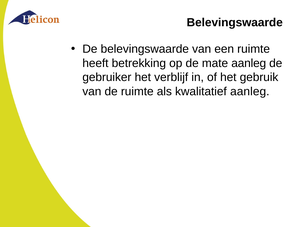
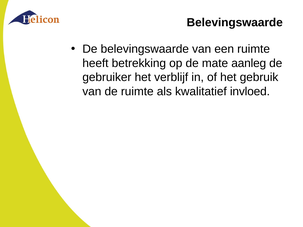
kwalitatief aanleg: aanleg -> invloed
